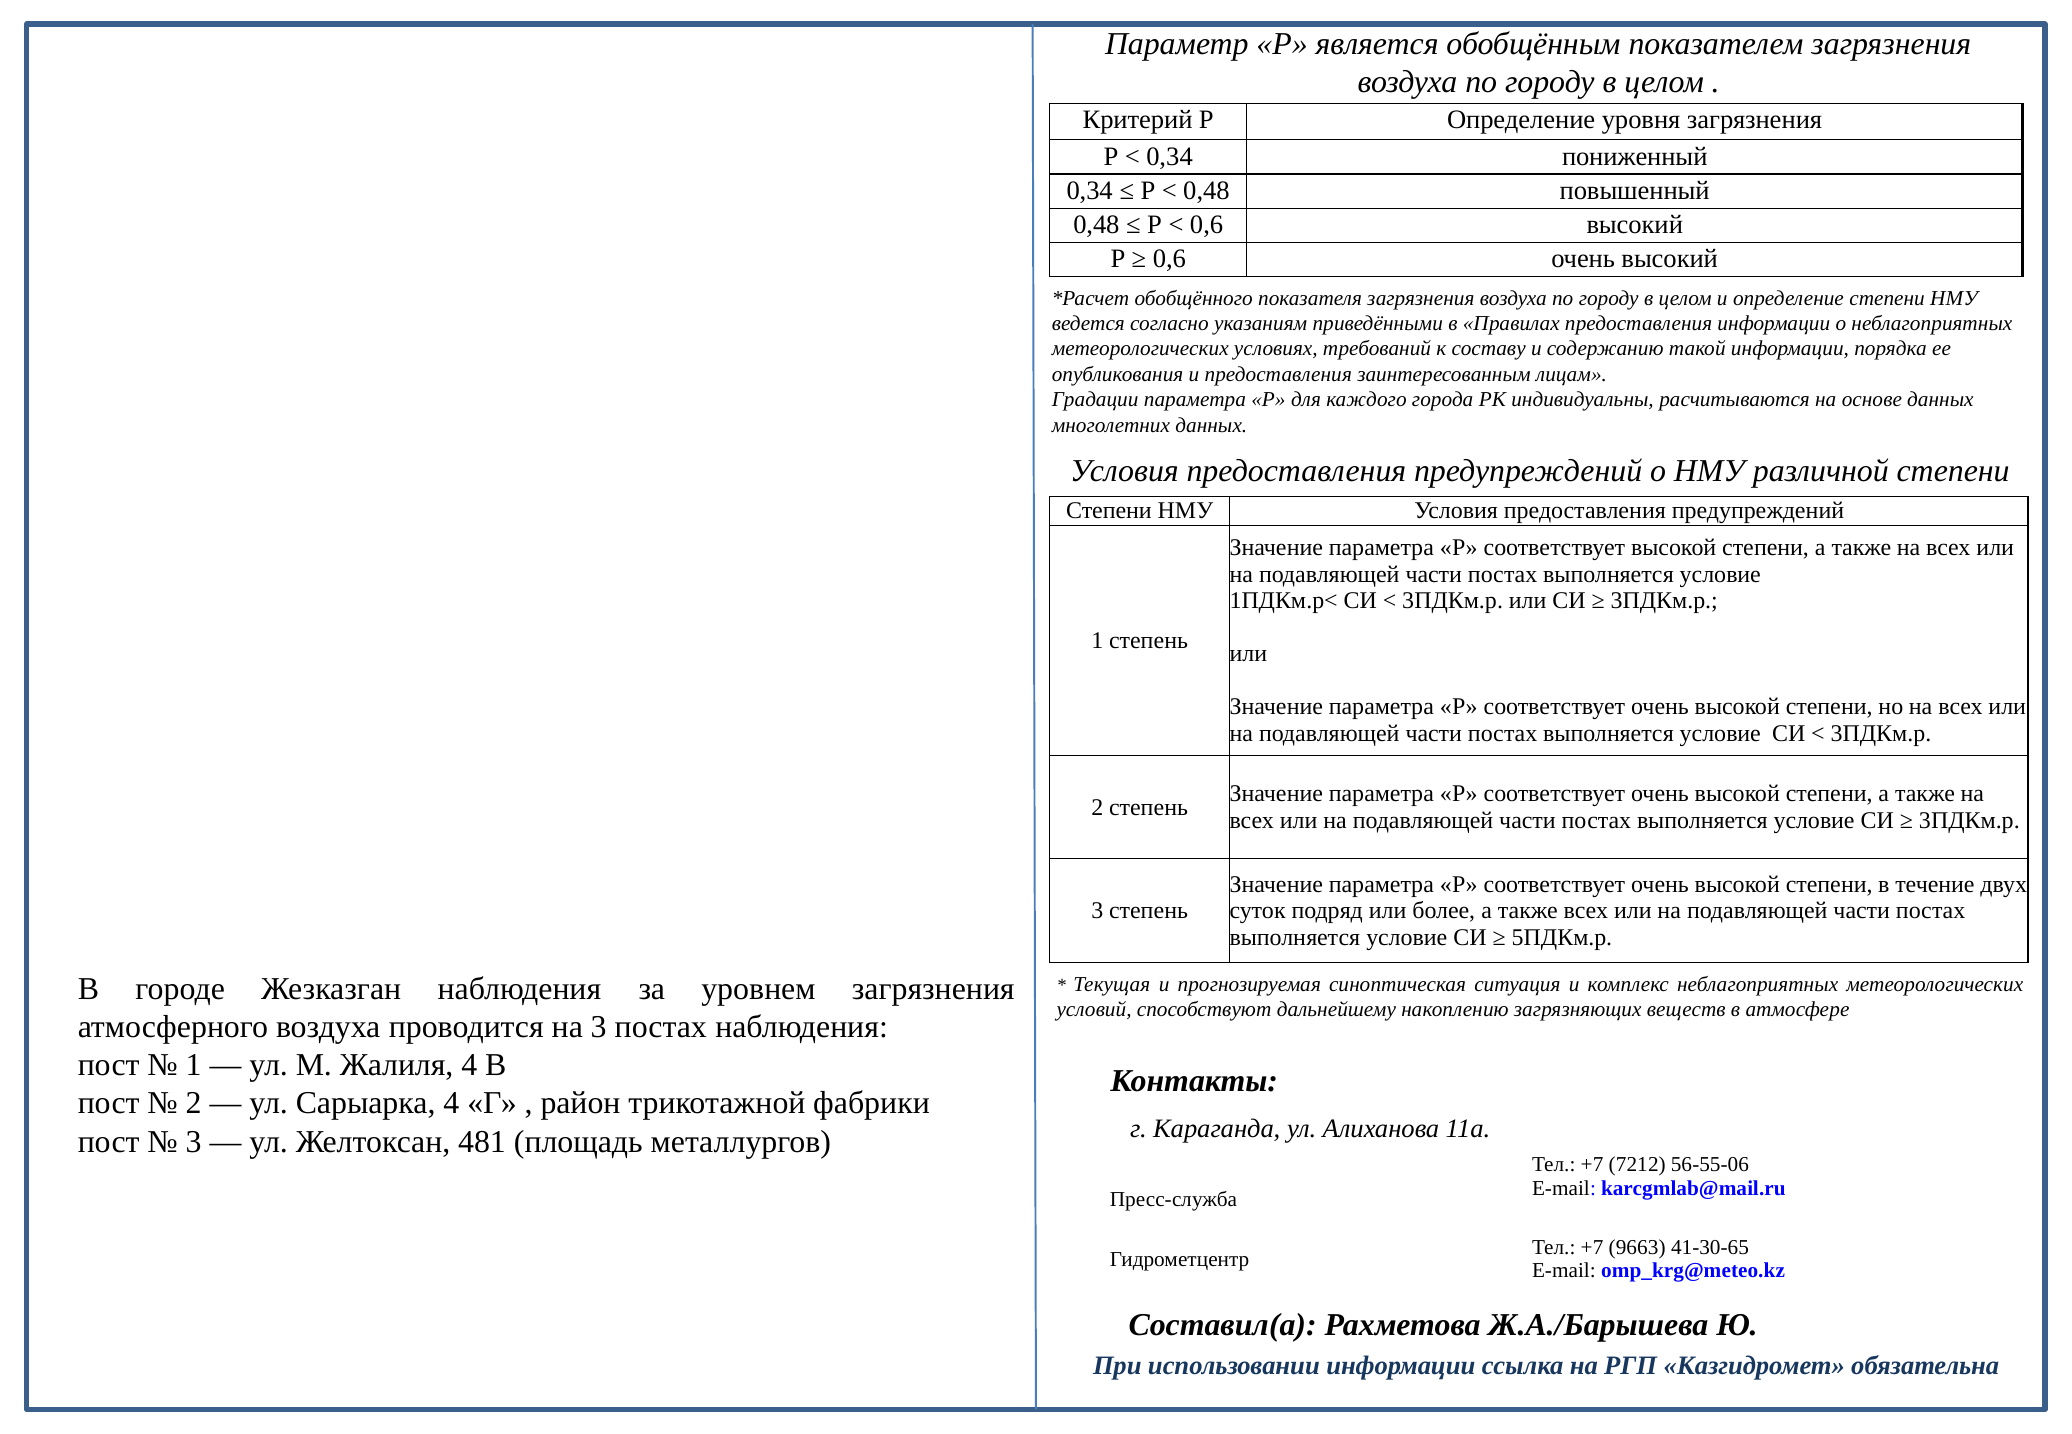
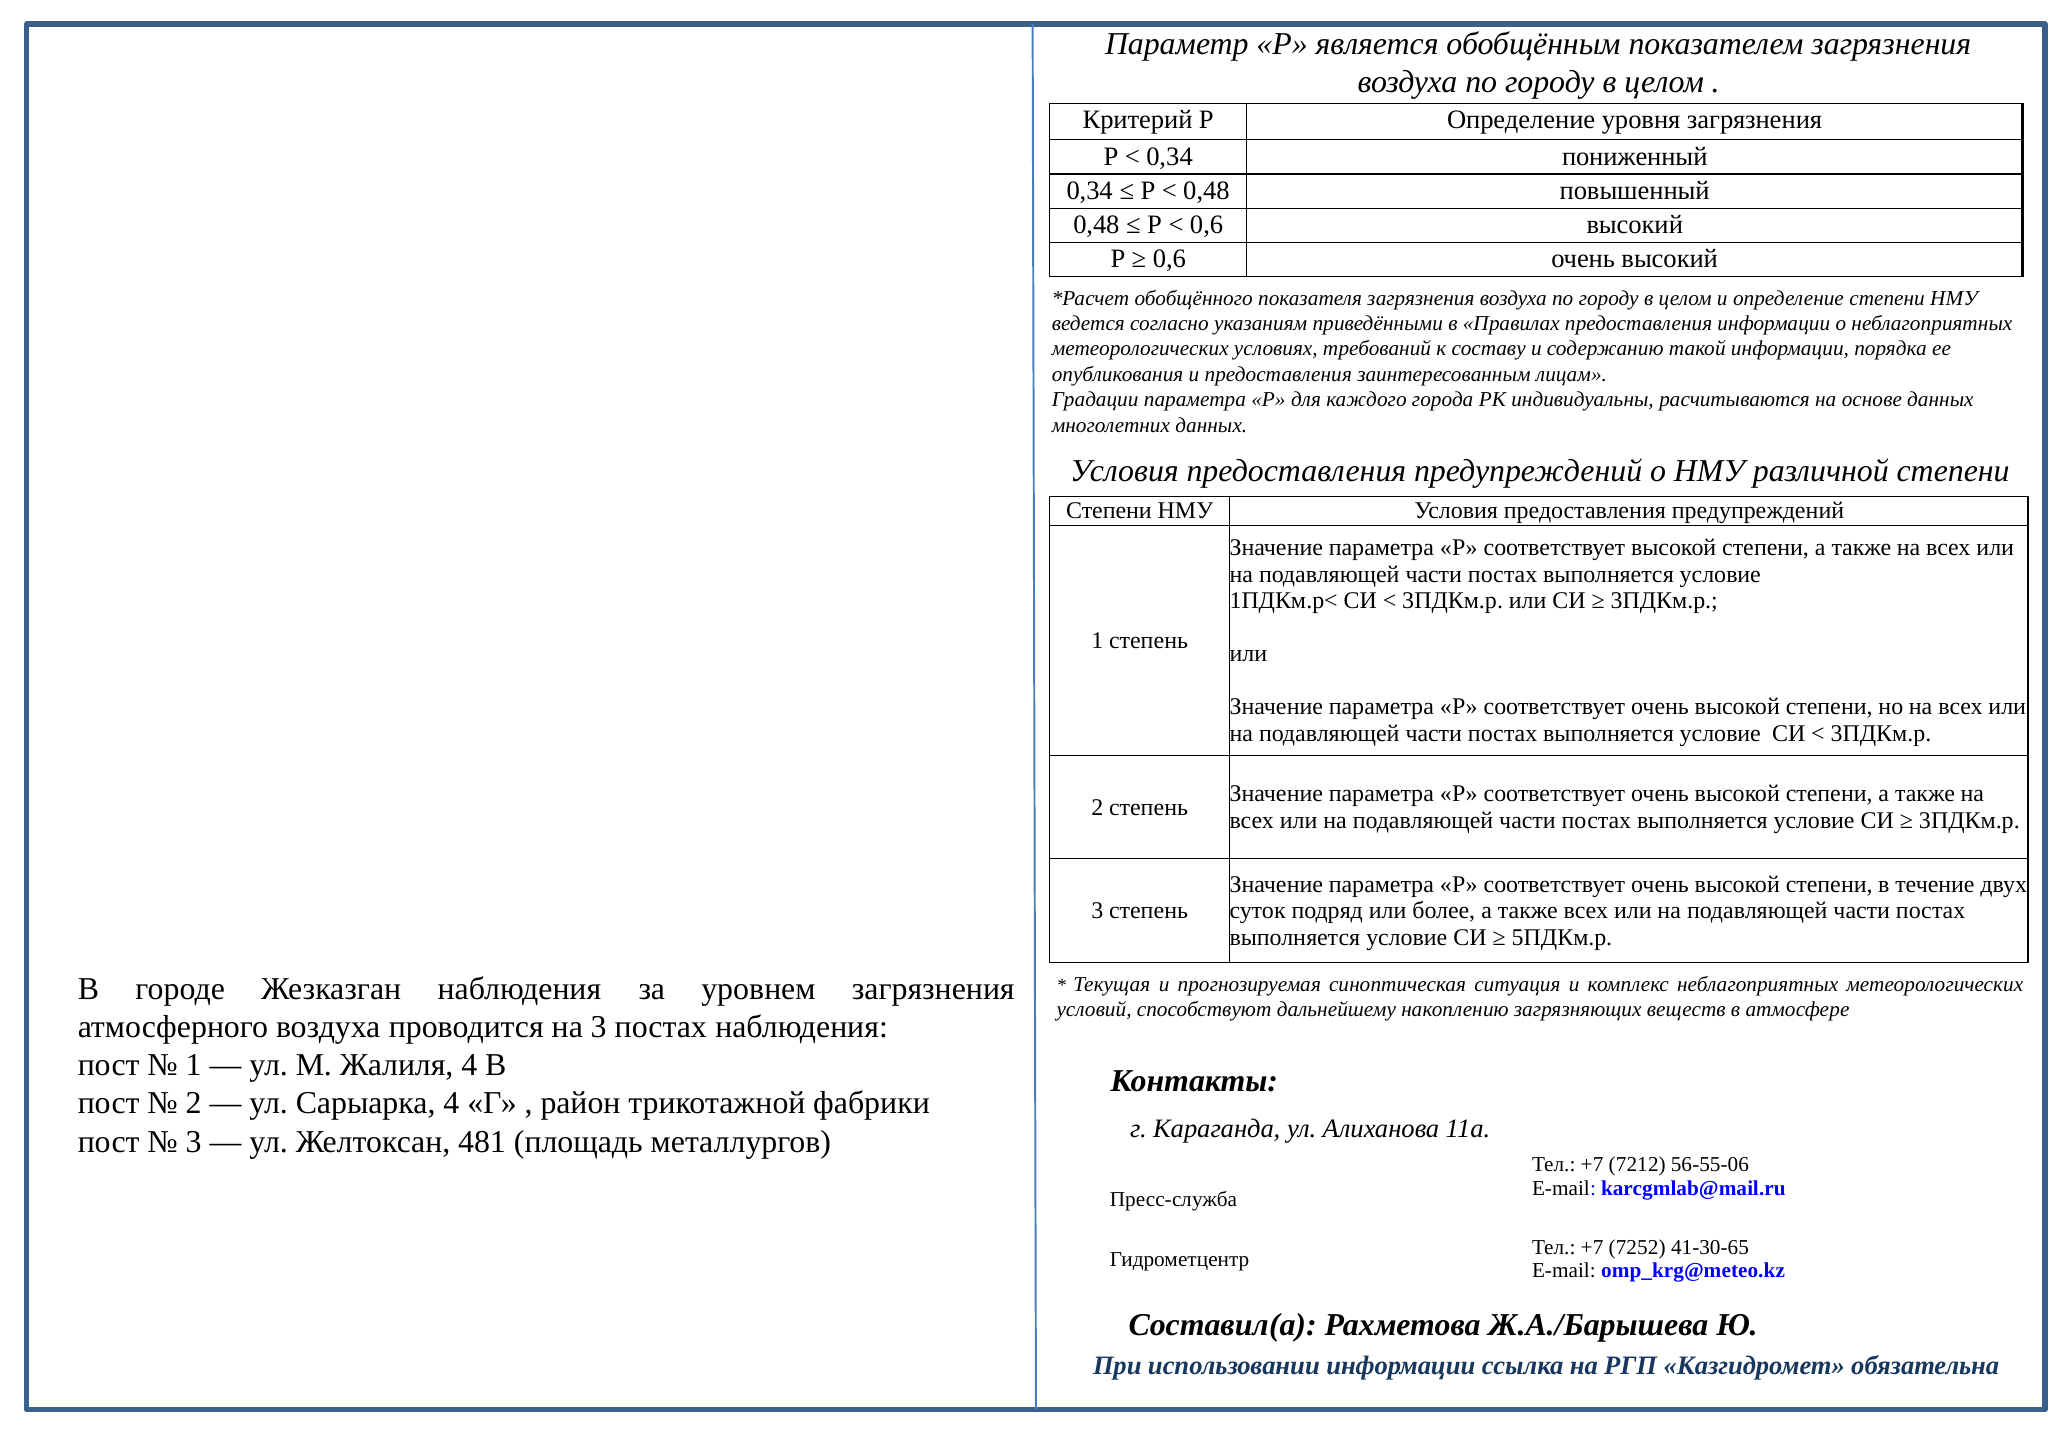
9663: 9663 -> 7252
